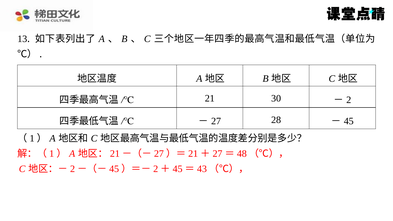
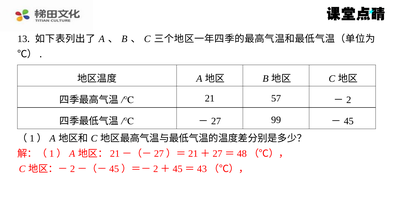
30: 30 -> 57
28: 28 -> 99
